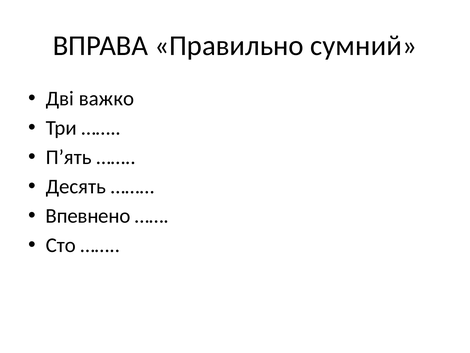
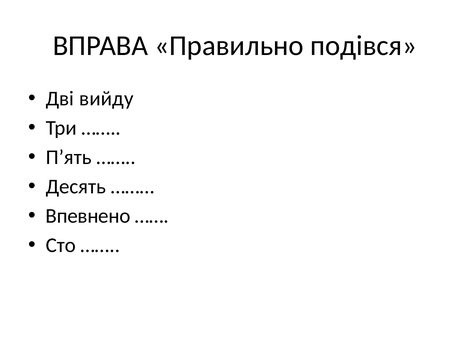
сумний: сумний -> подівся
важко: важко -> вийду
